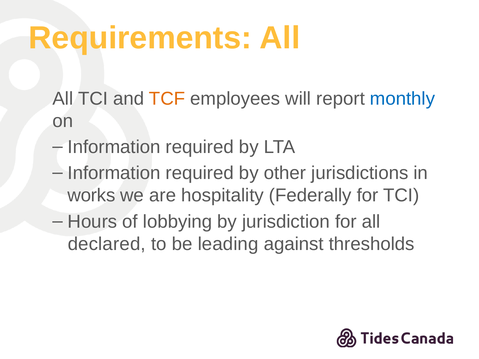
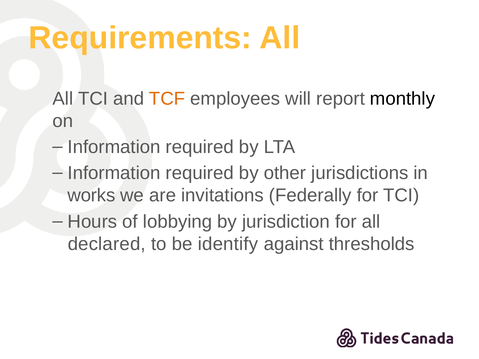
monthly colour: blue -> black
hospitality: hospitality -> invitations
leading: leading -> identify
